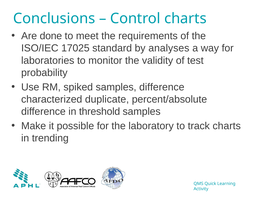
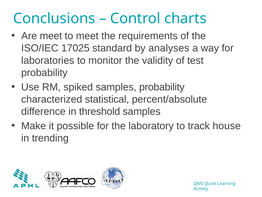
Are done: done -> meet
samples difference: difference -> probability
duplicate: duplicate -> statistical
track charts: charts -> house
